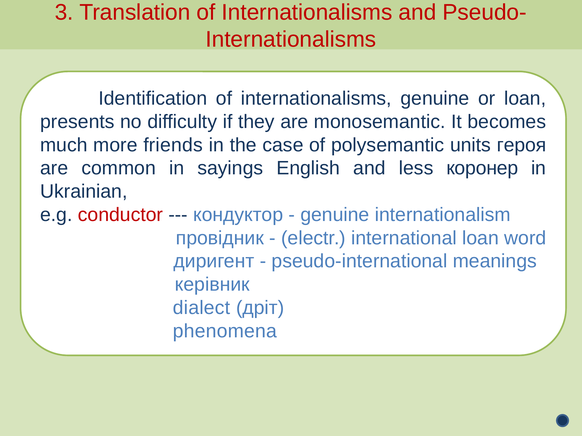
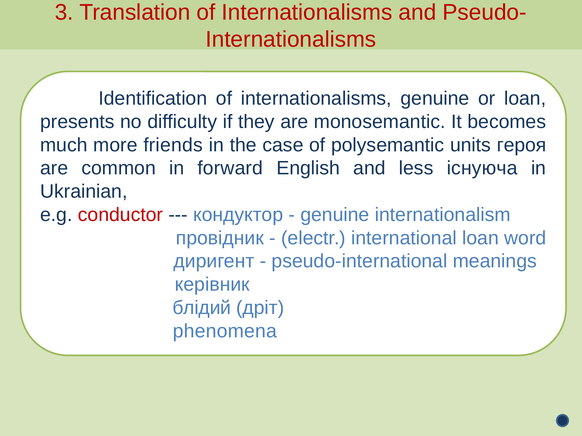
sayings: sayings -> forward
коронер: коронер -> існуюча
dialect: dialect -> блідий
